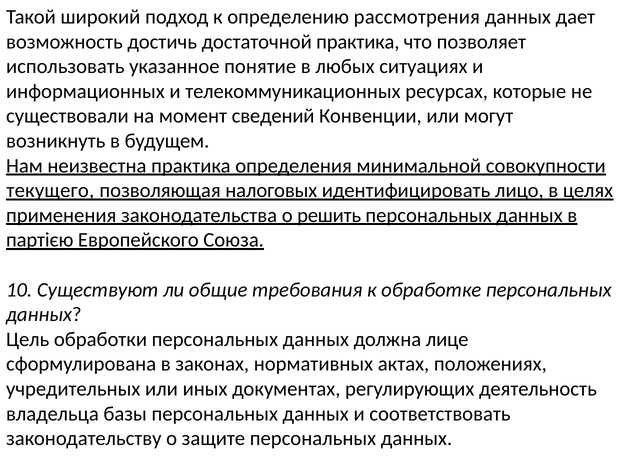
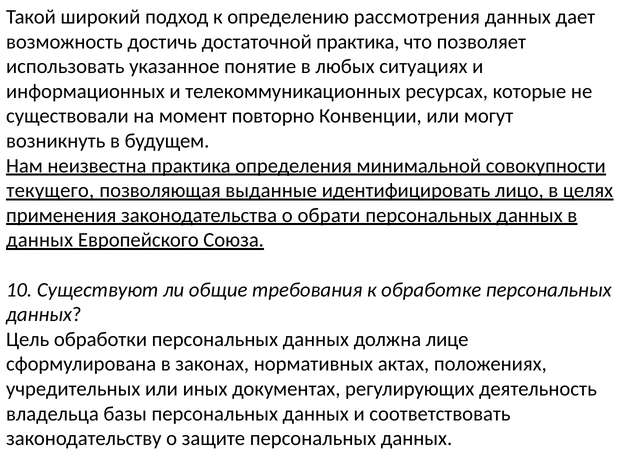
сведений: сведений -> повторно
налоговых: налоговых -> выданные
решить: решить -> обрати
партією at (40, 240): партією -> данных
